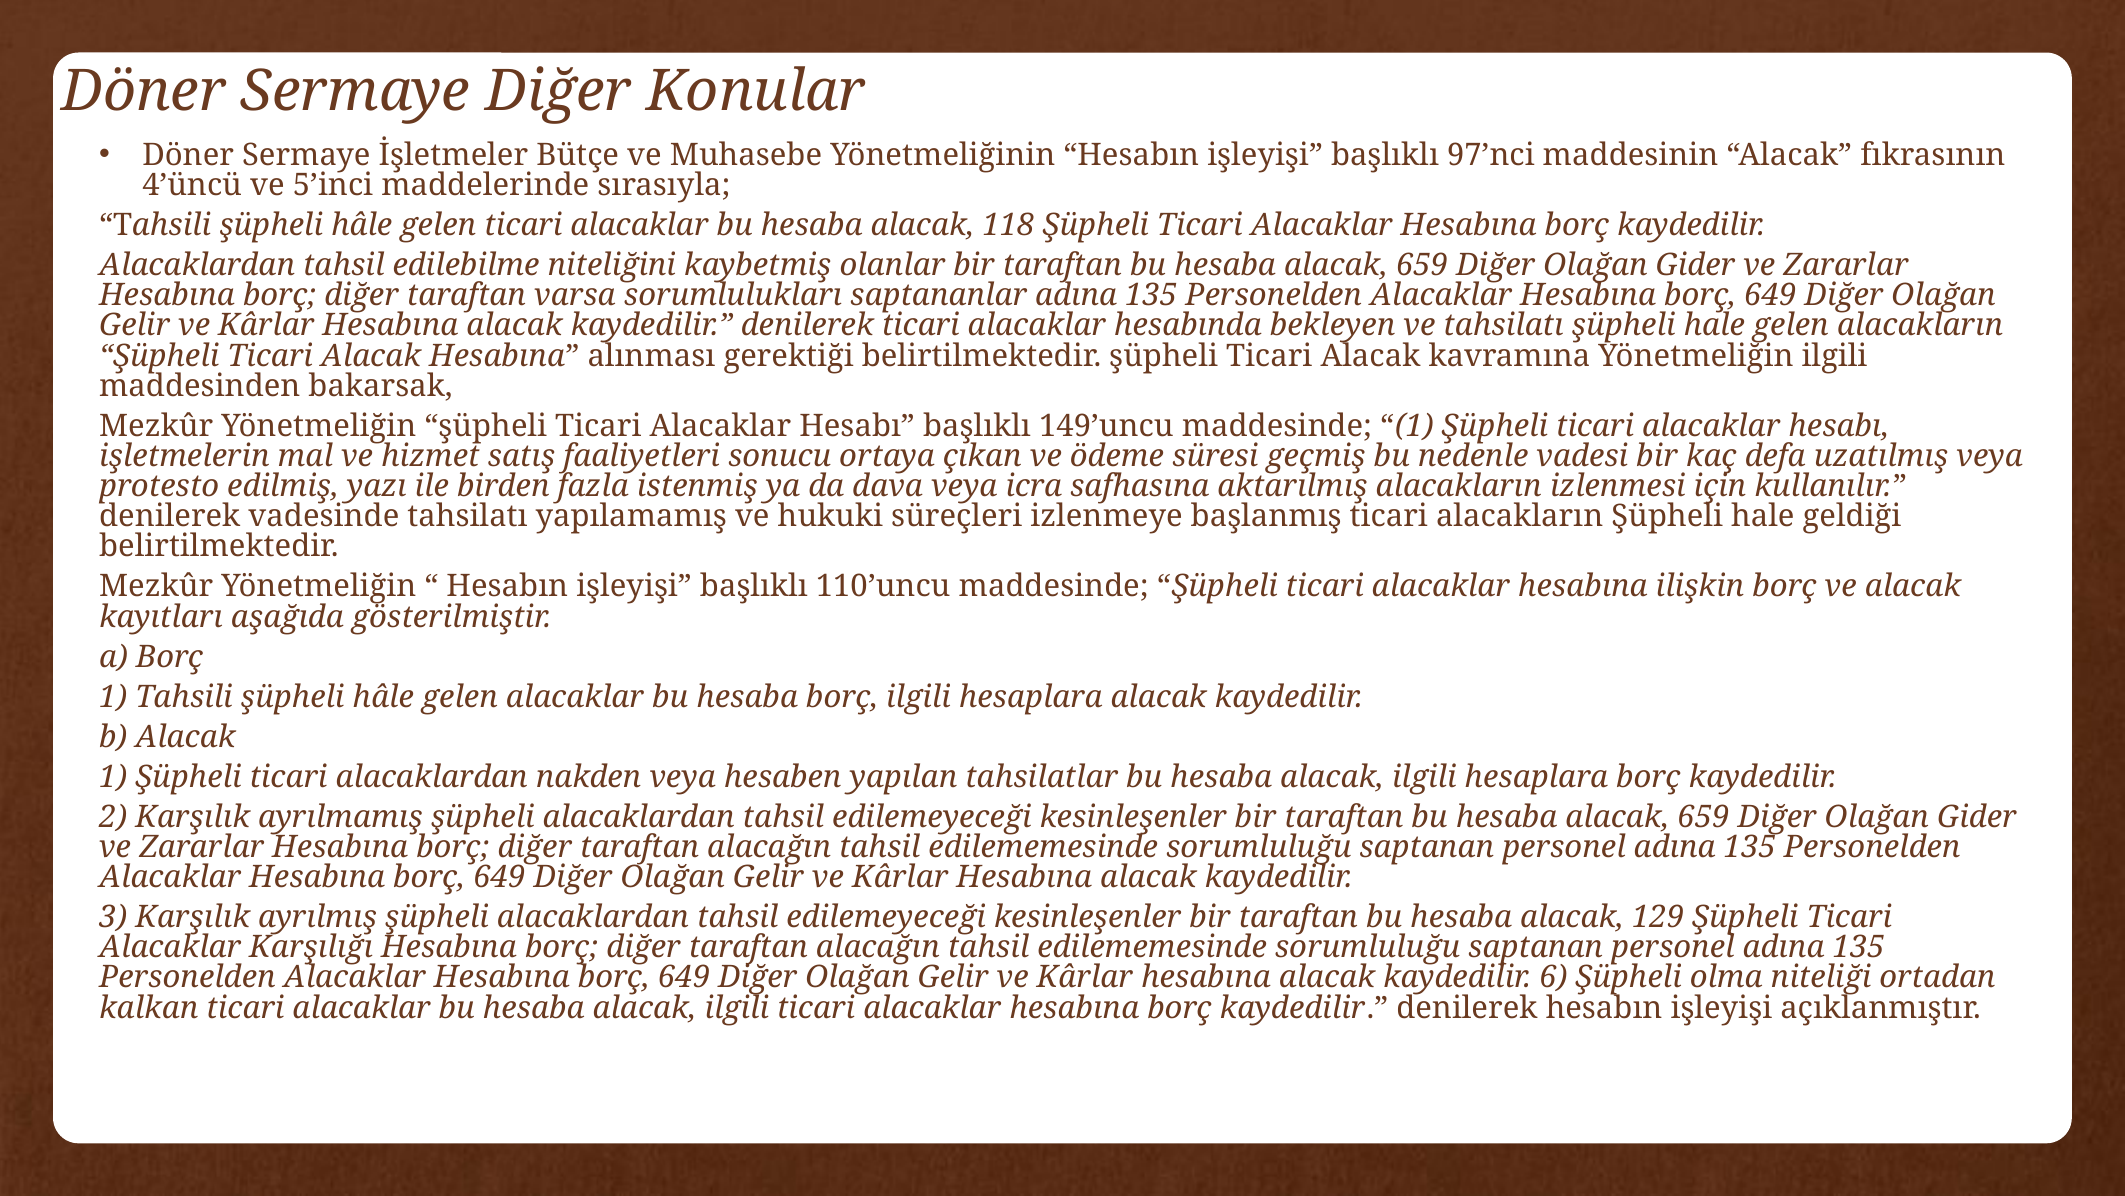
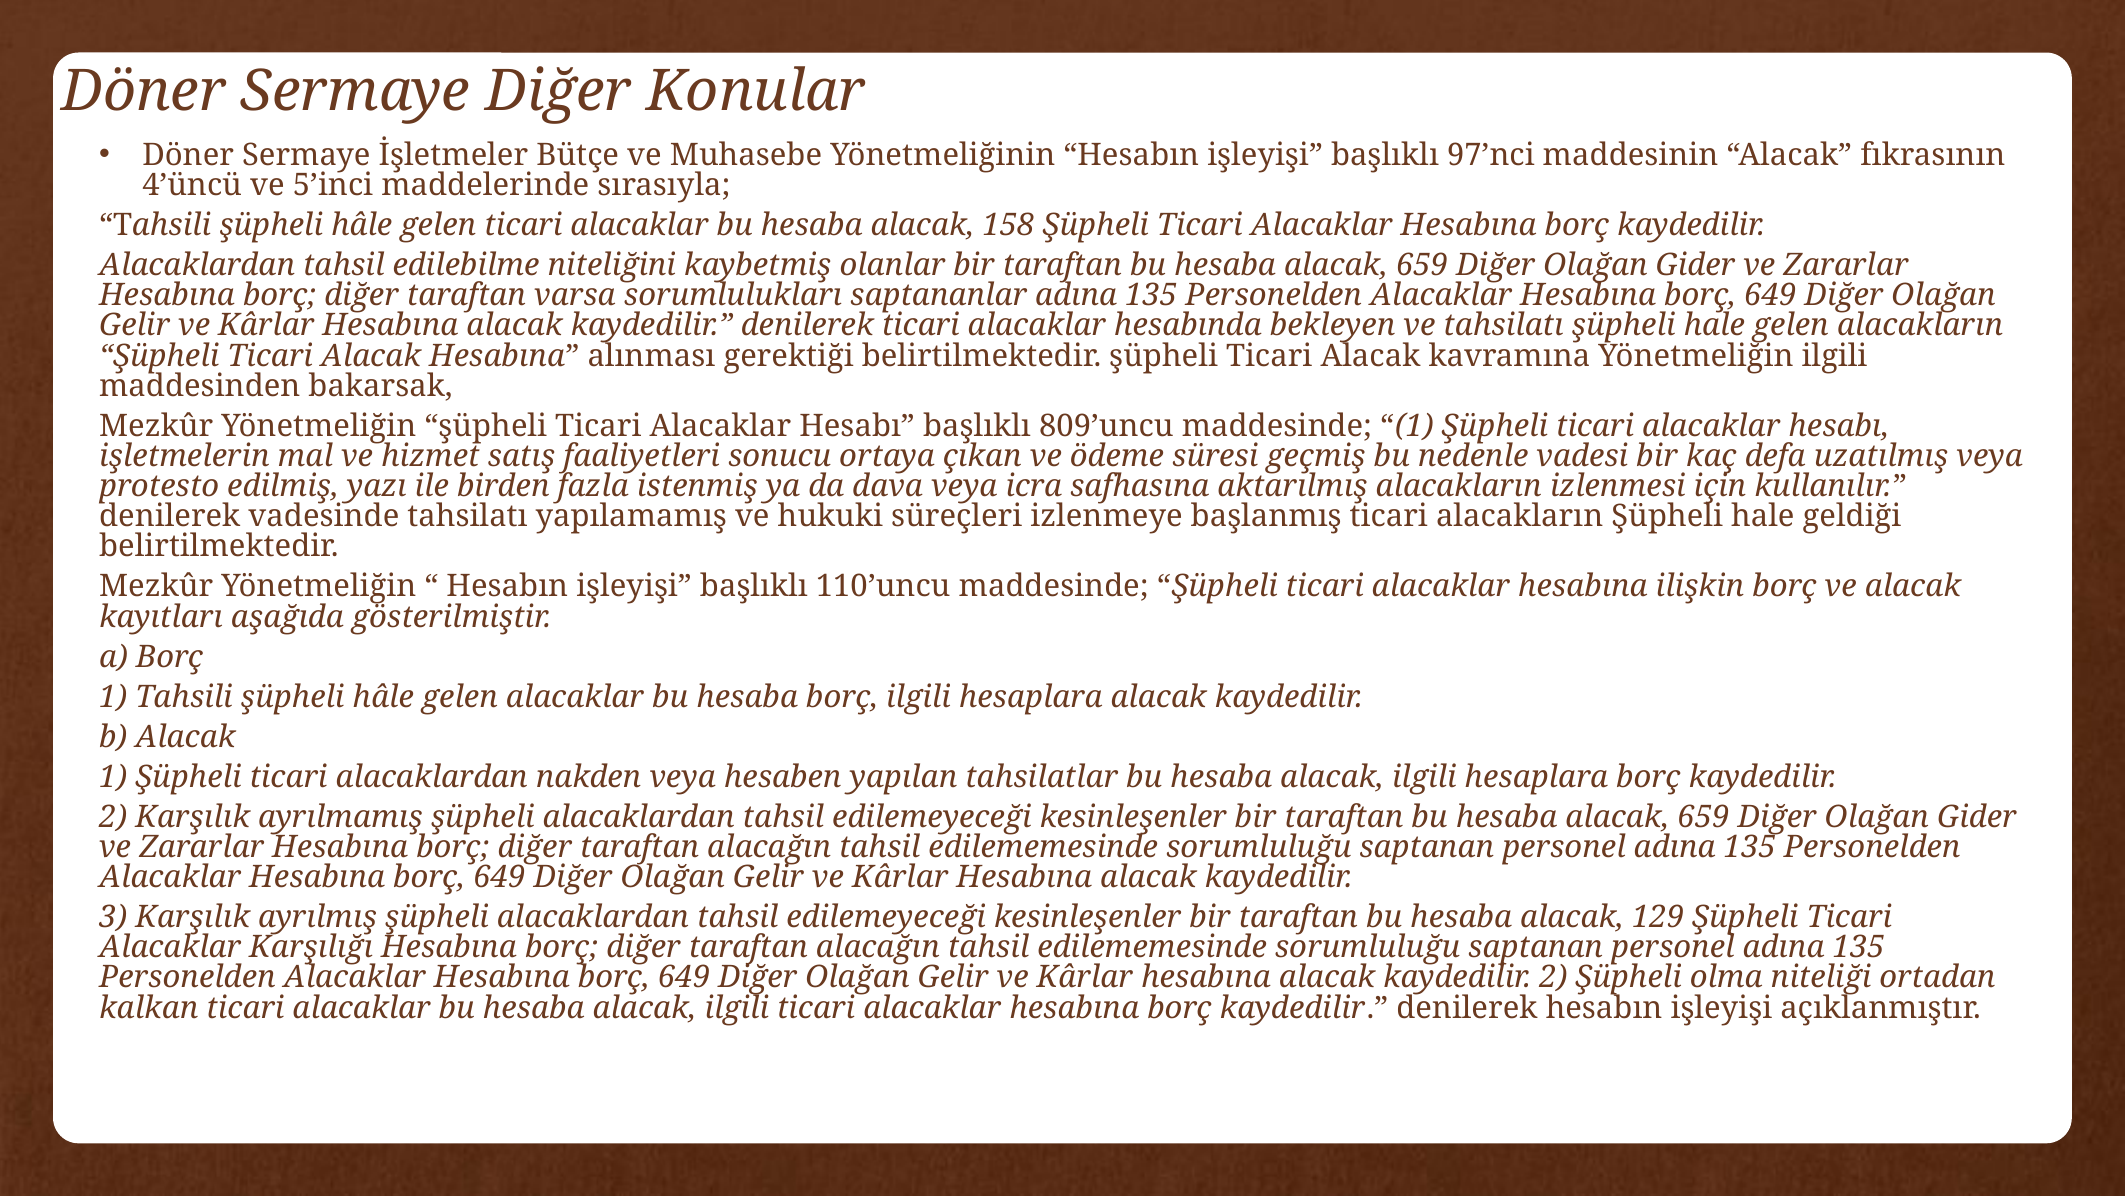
118: 118 -> 158
149’uncu: 149’uncu -> 809’uncu
alacak kaydedilir 6: 6 -> 2
